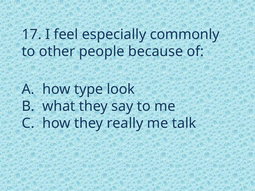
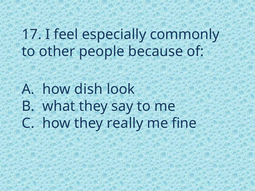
type: type -> dish
talk: talk -> fine
